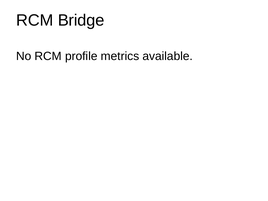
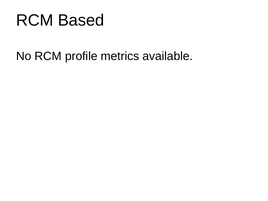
Bridge: Bridge -> Based
